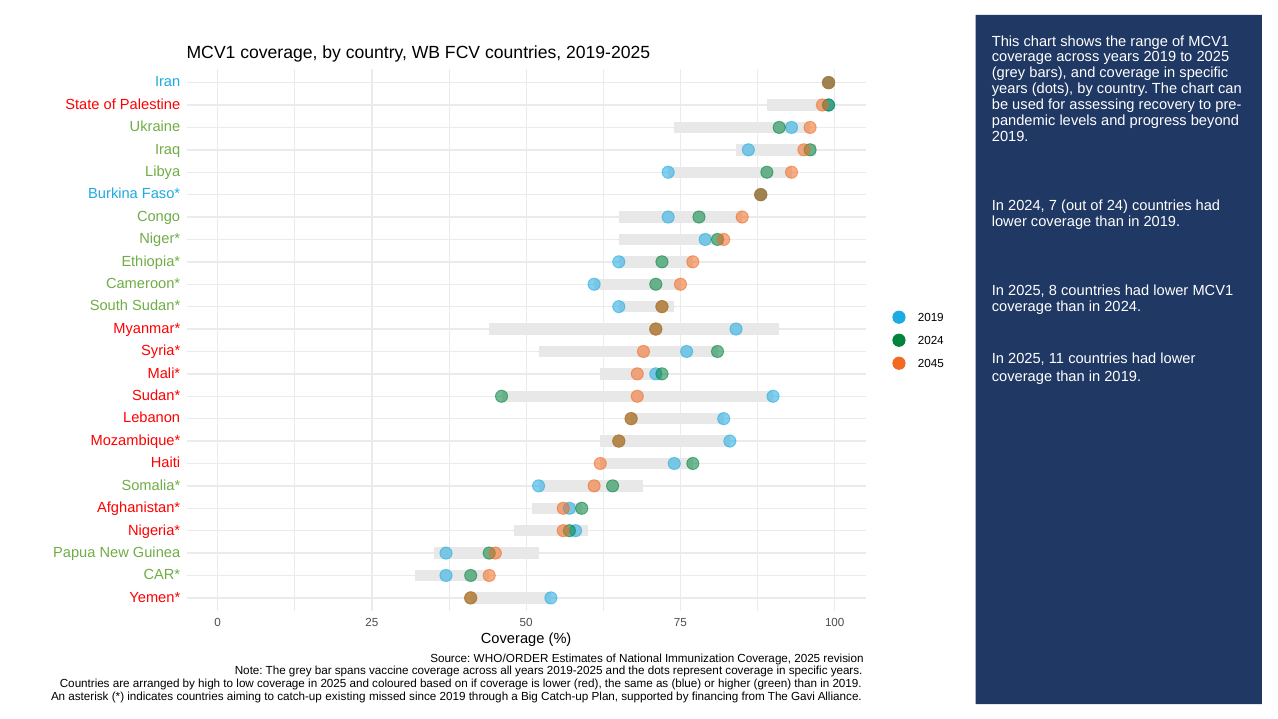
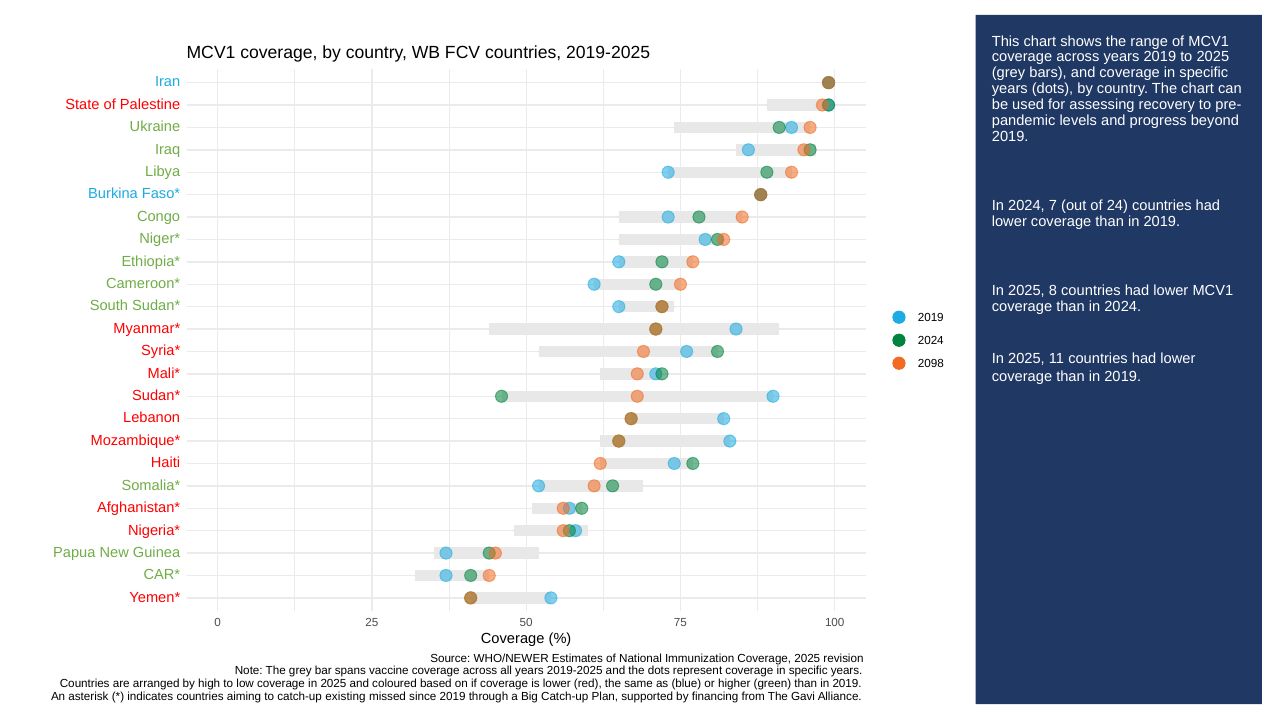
2045: 2045 -> 2098
WHO/ORDER: WHO/ORDER -> WHO/NEWER
